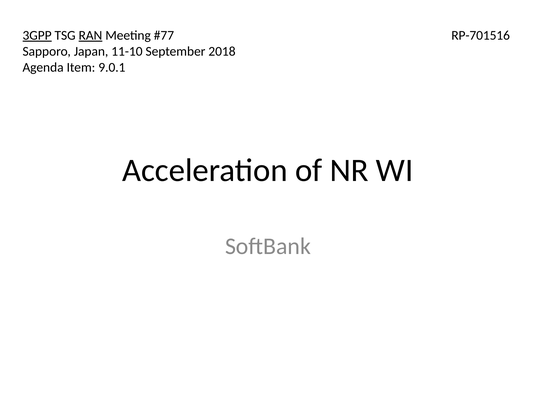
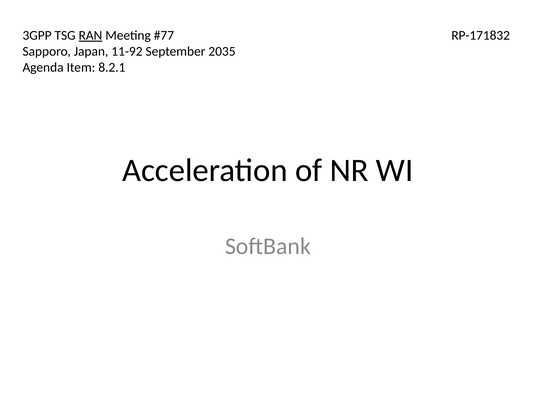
3GPP underline: present -> none
RP-701516: RP-701516 -> RP-171832
11-10: 11-10 -> 11-92
2018: 2018 -> 2035
9.0.1: 9.0.1 -> 8.2.1
